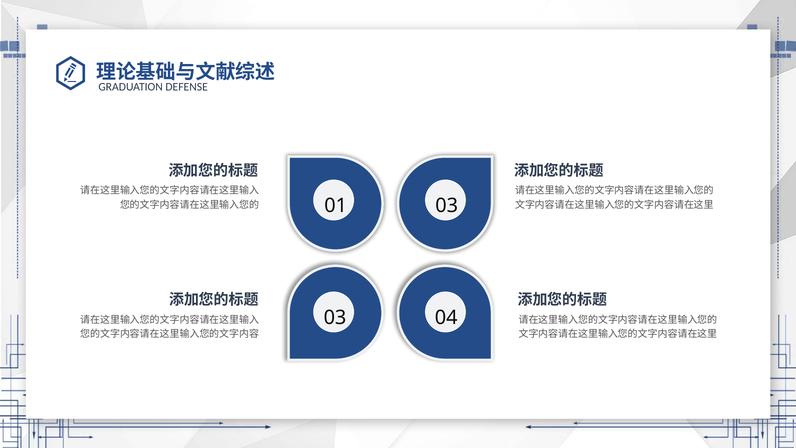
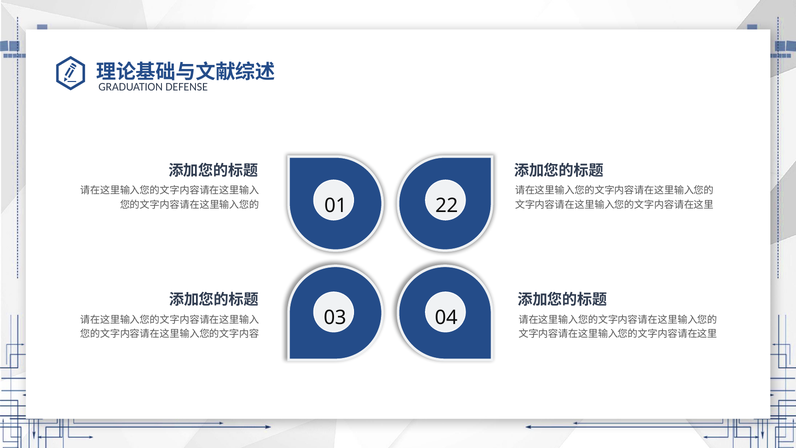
01 03: 03 -> 22
